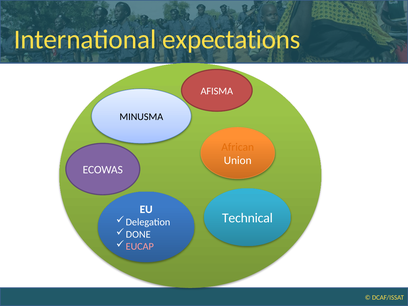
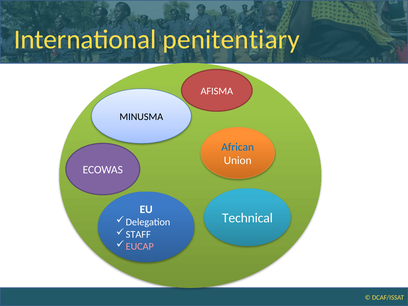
expectations: expectations -> penitentiary
African colour: orange -> blue
DONE: DONE -> STAFF
